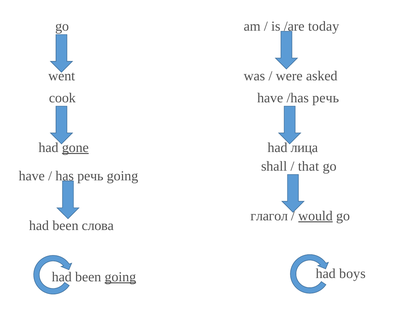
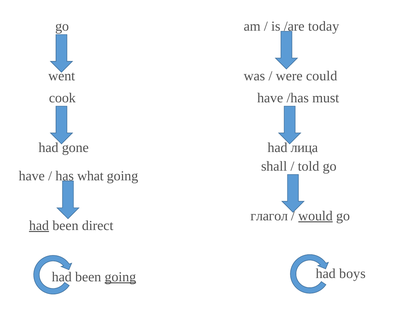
asked: asked -> could
/has речь: речь -> must
gone underline: present -> none
that: that -> told
речь at (90, 176): речь -> what
had at (39, 226) underline: none -> present
слова: слова -> direct
